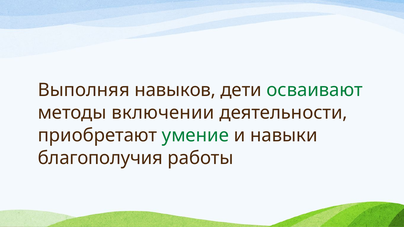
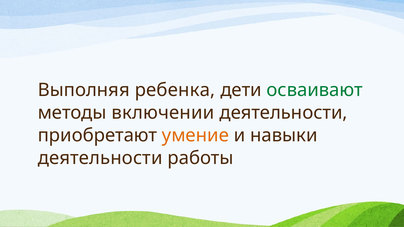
навыков: навыков -> ребенка
умение colour: green -> orange
благополучия at (100, 158): благополучия -> деятельности
